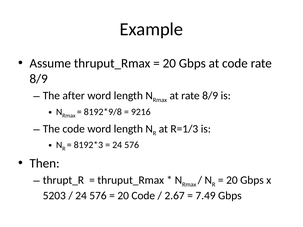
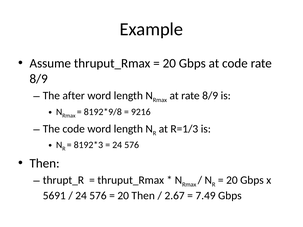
5203: 5203 -> 5691
20 Code: Code -> Then
